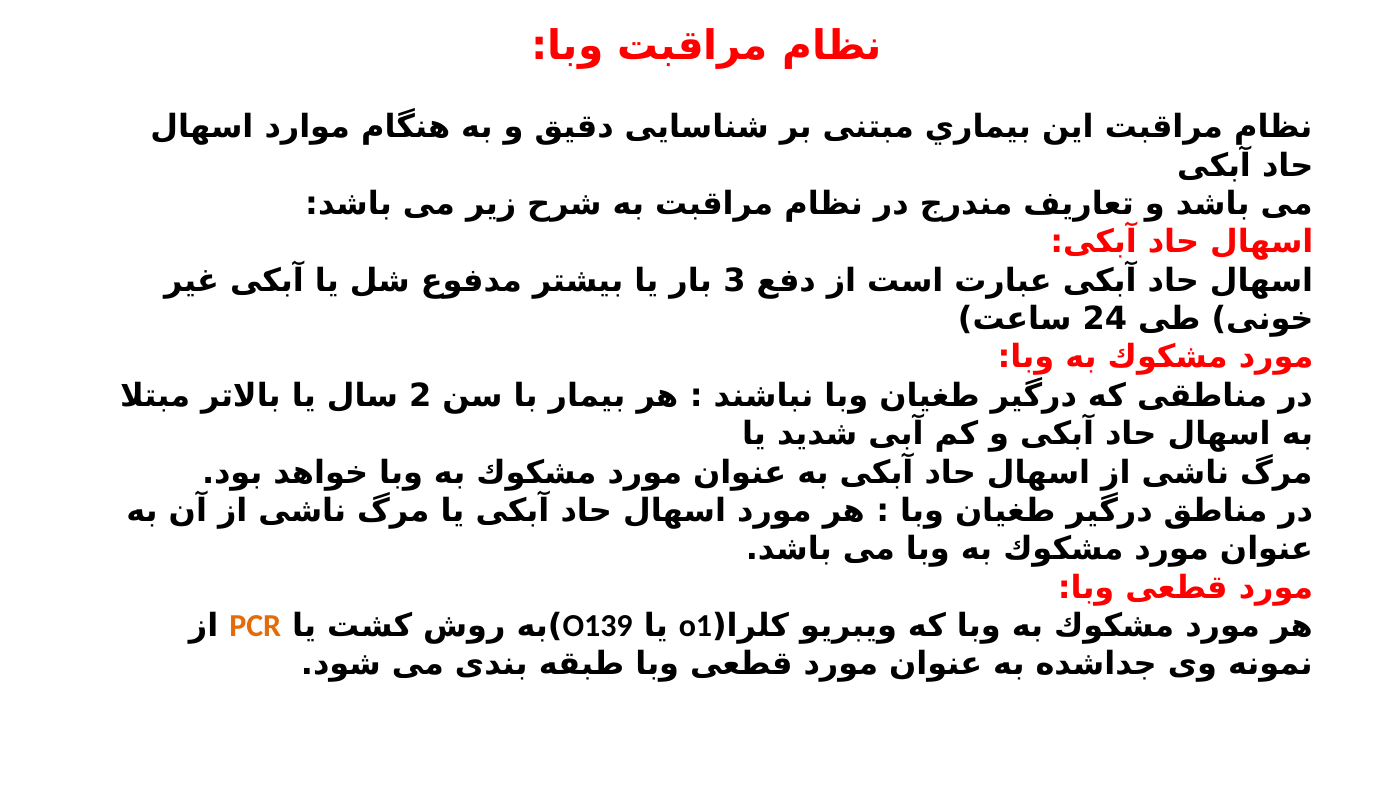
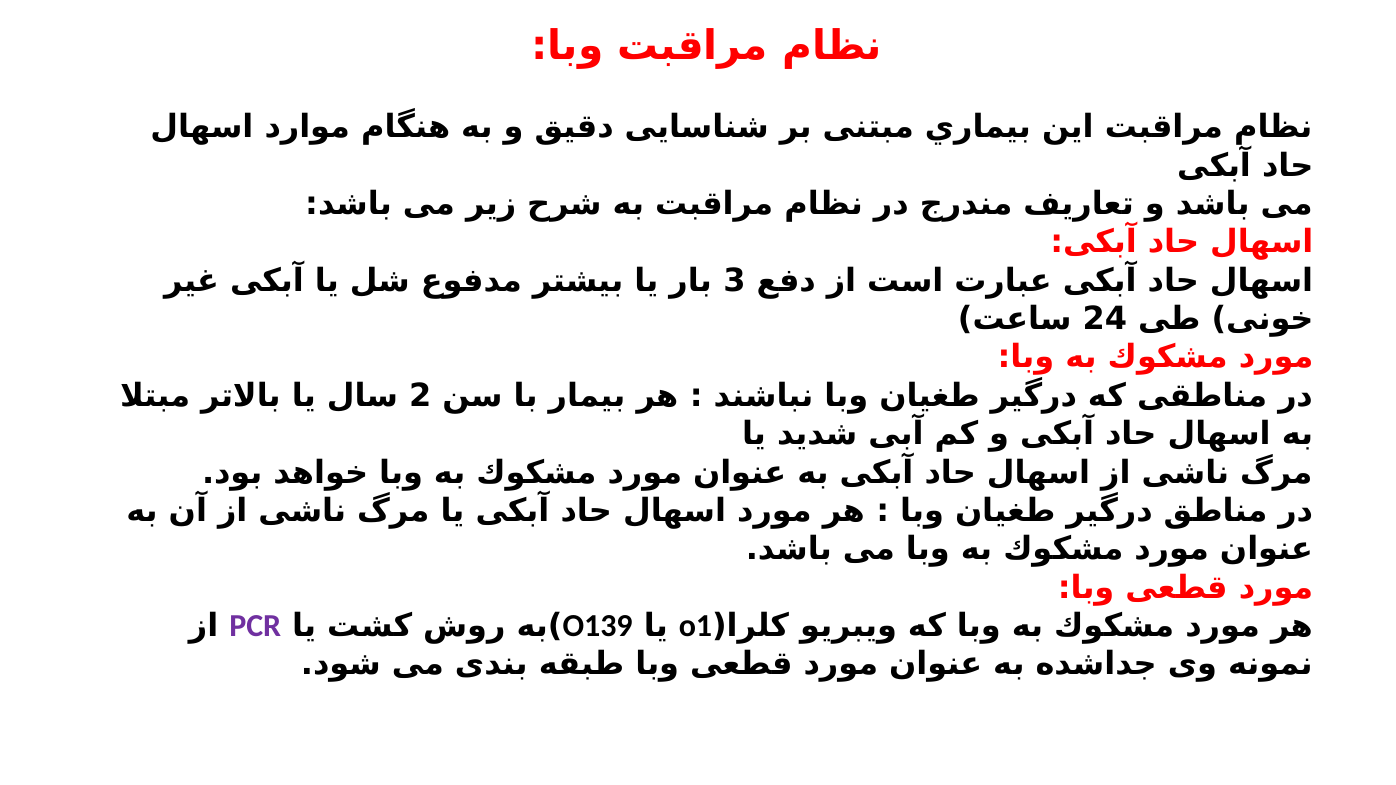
PCR colour: orange -> purple
